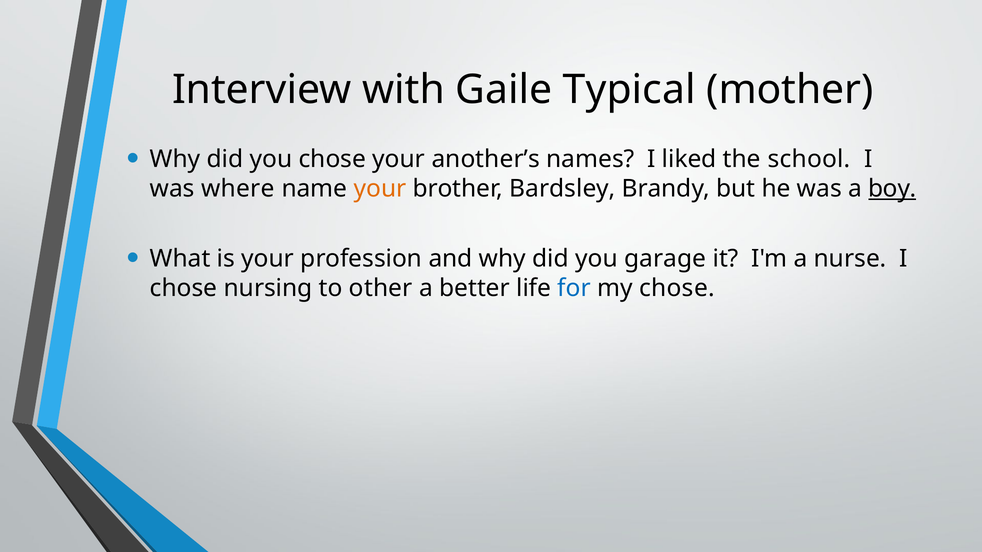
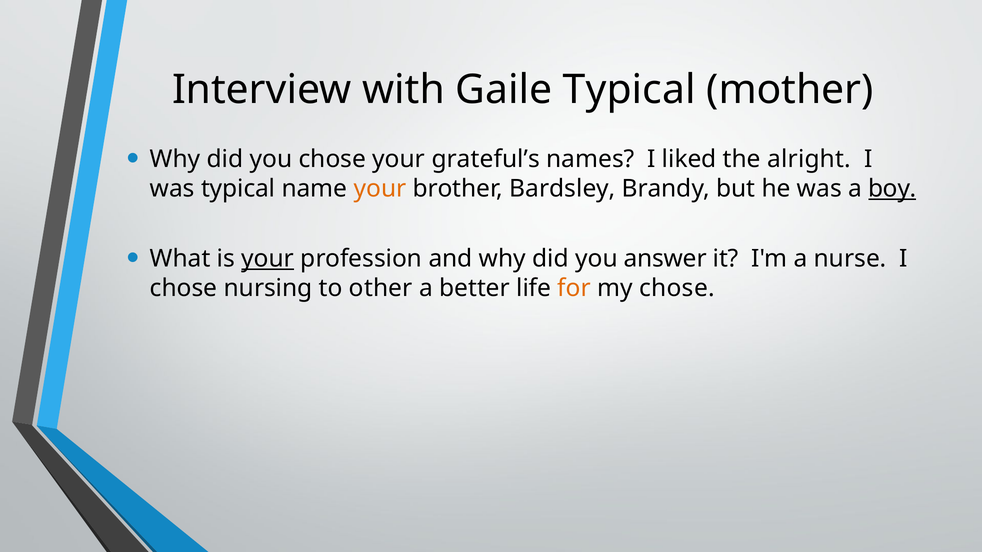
another’s: another’s -> grateful’s
school: school -> alright
was where: where -> typical
your at (268, 259) underline: none -> present
garage: garage -> answer
for colour: blue -> orange
